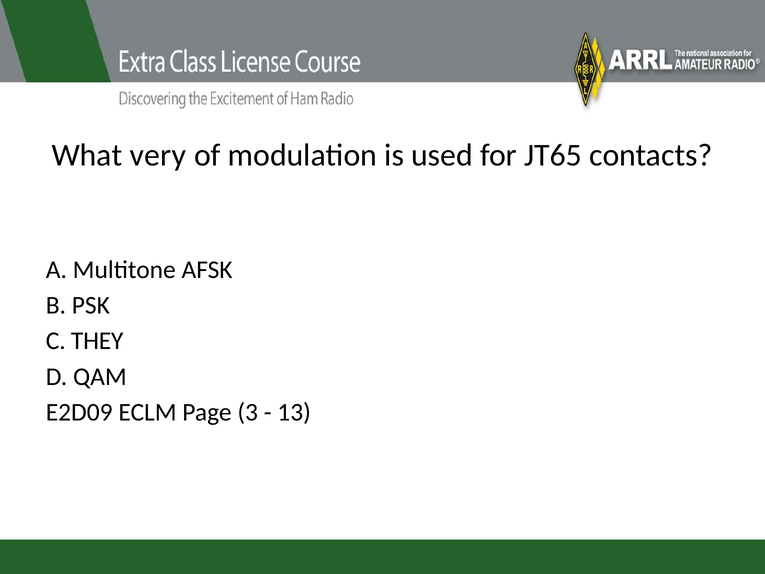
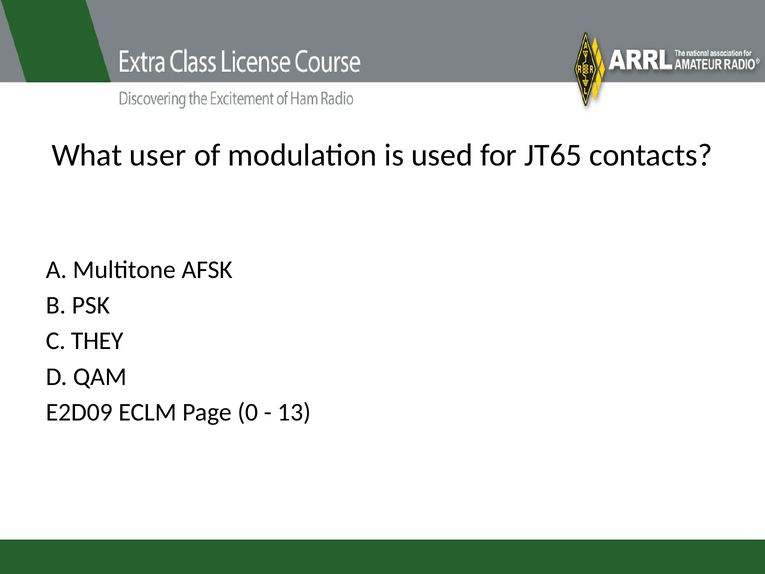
very: very -> user
3: 3 -> 0
